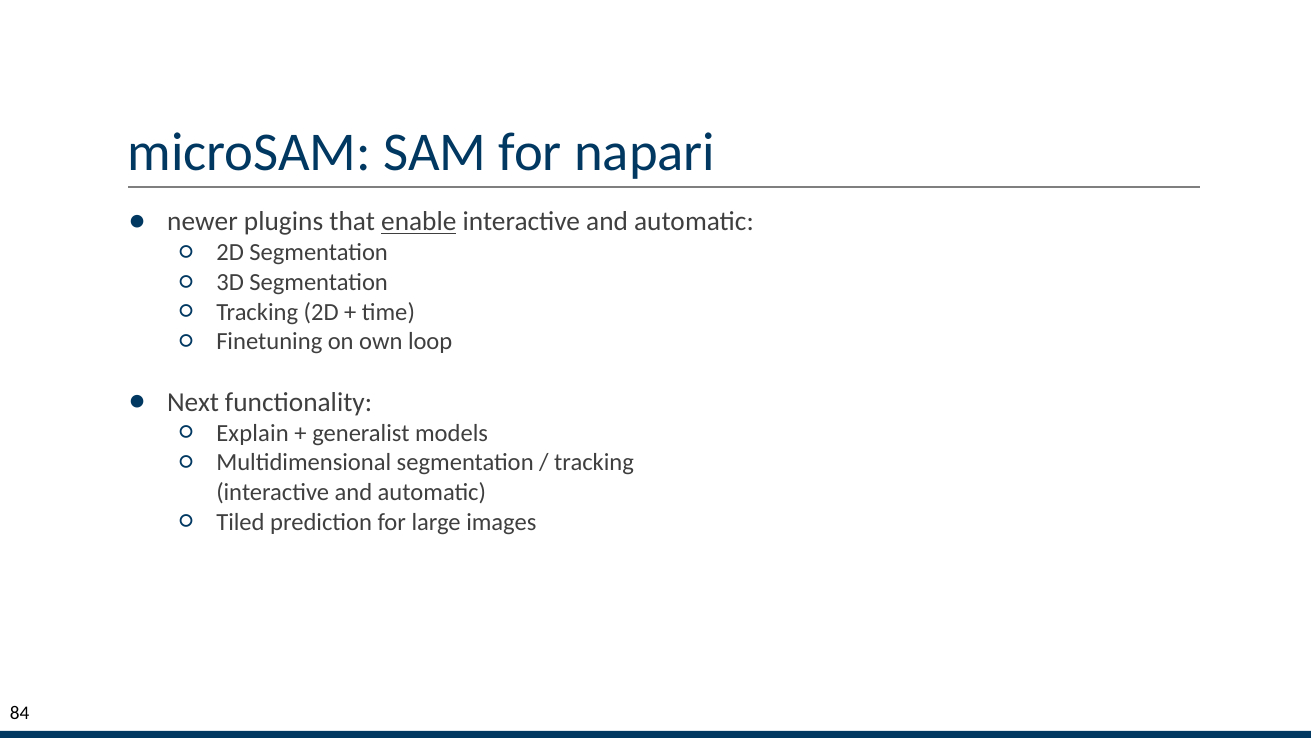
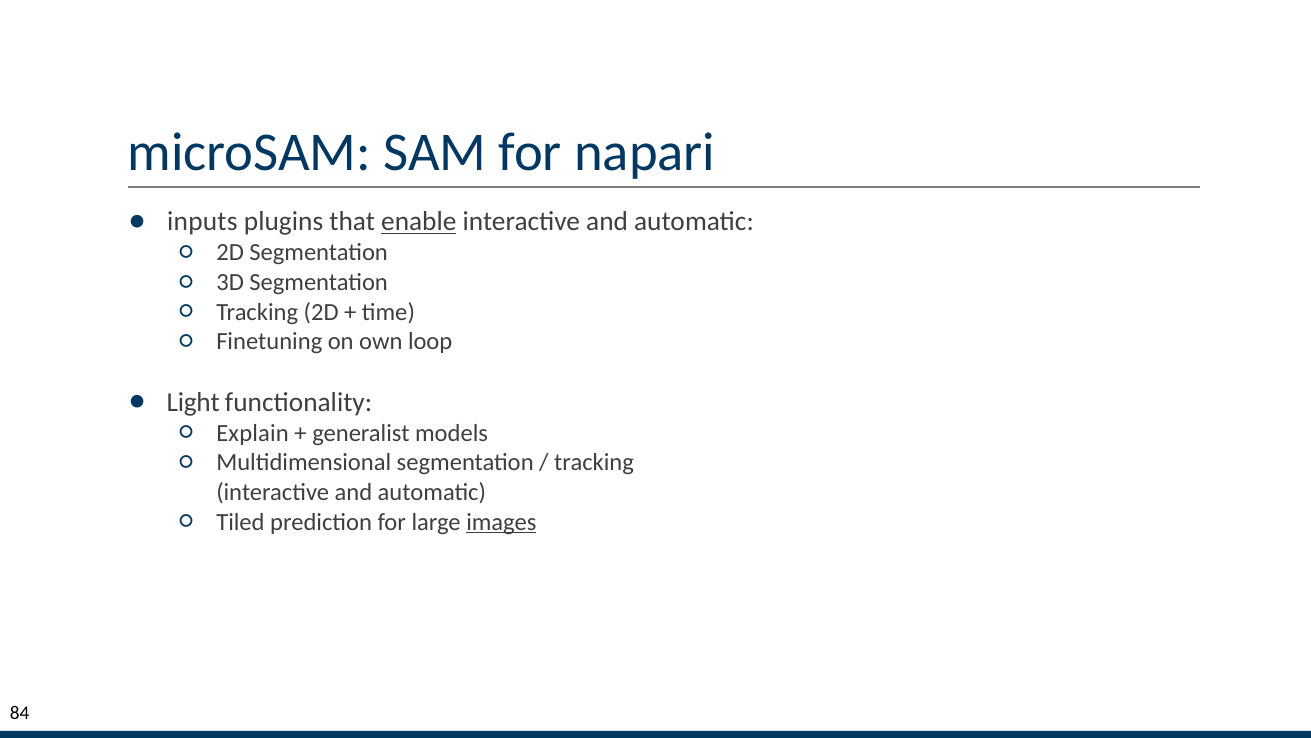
newer: newer -> inputs
Next: Next -> Light
images underline: none -> present
